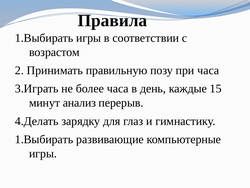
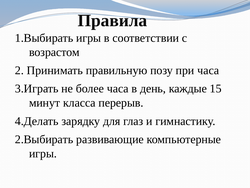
анализ: анализ -> класса
1.Выбирать at (44, 139): 1.Выбирать -> 2.Выбирать
